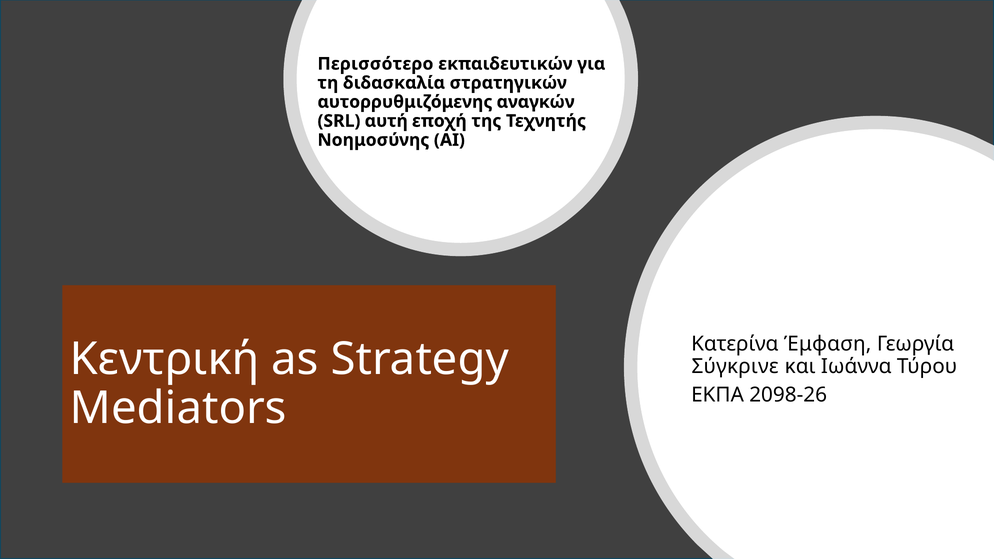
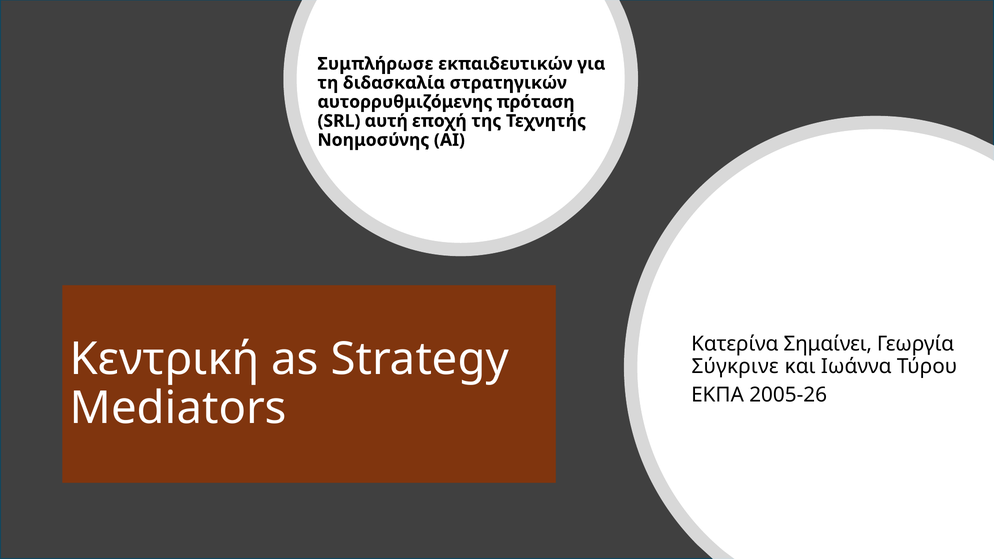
Περισσότερο: Περισσότερο -> Συμπλήρωσε
αναγκών: αναγκών -> πρόταση
Έμφαση: Έμφαση -> Σημαίνει
2098-26: 2098-26 -> 2005-26
